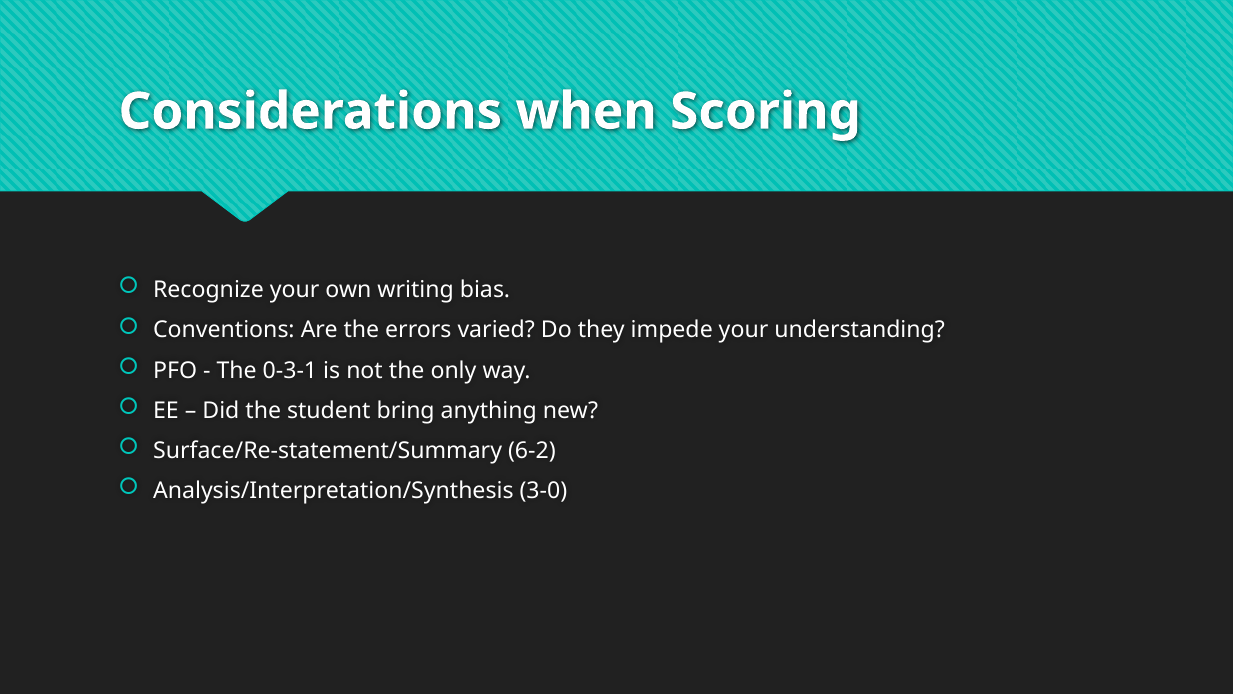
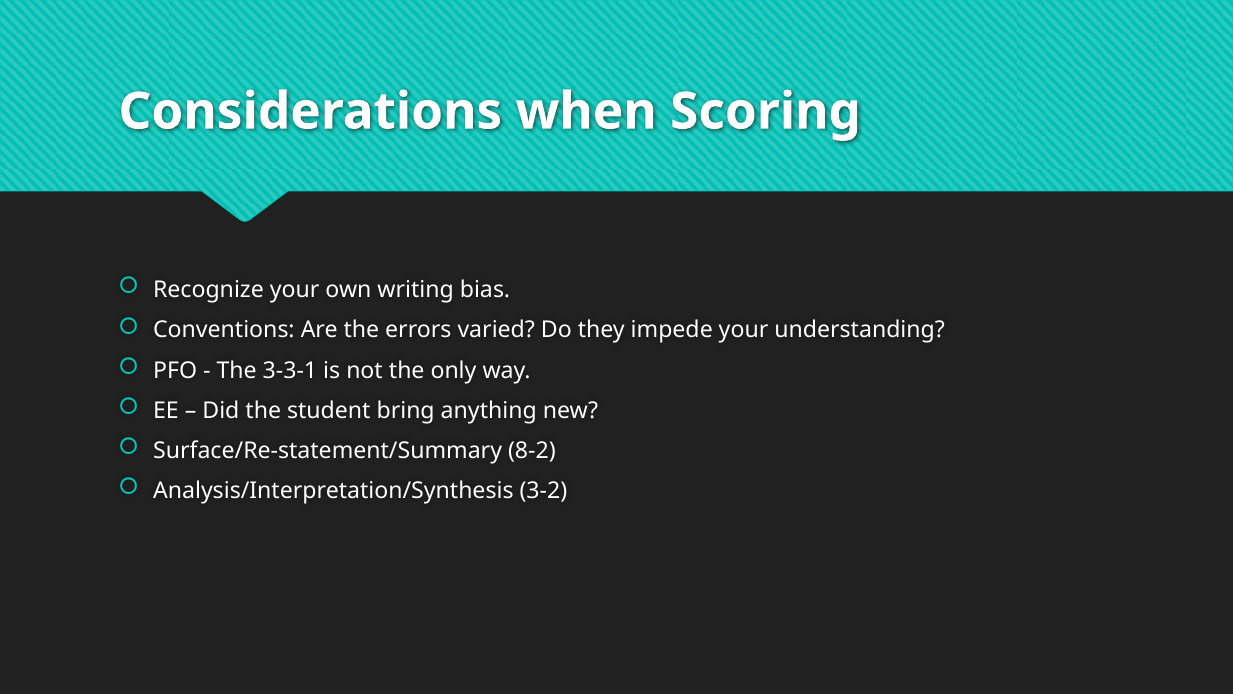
0-3-1: 0-3-1 -> 3-3-1
6-2: 6-2 -> 8-2
3-0: 3-0 -> 3-2
